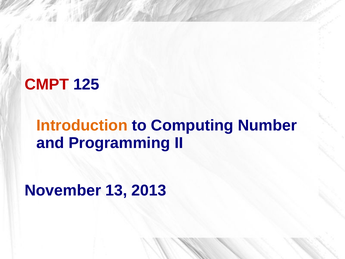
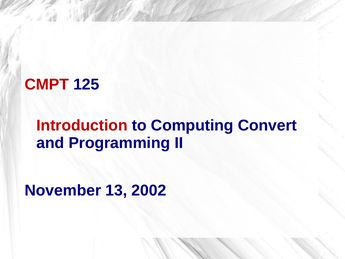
Introduction colour: orange -> red
Number: Number -> Convert
2013: 2013 -> 2002
